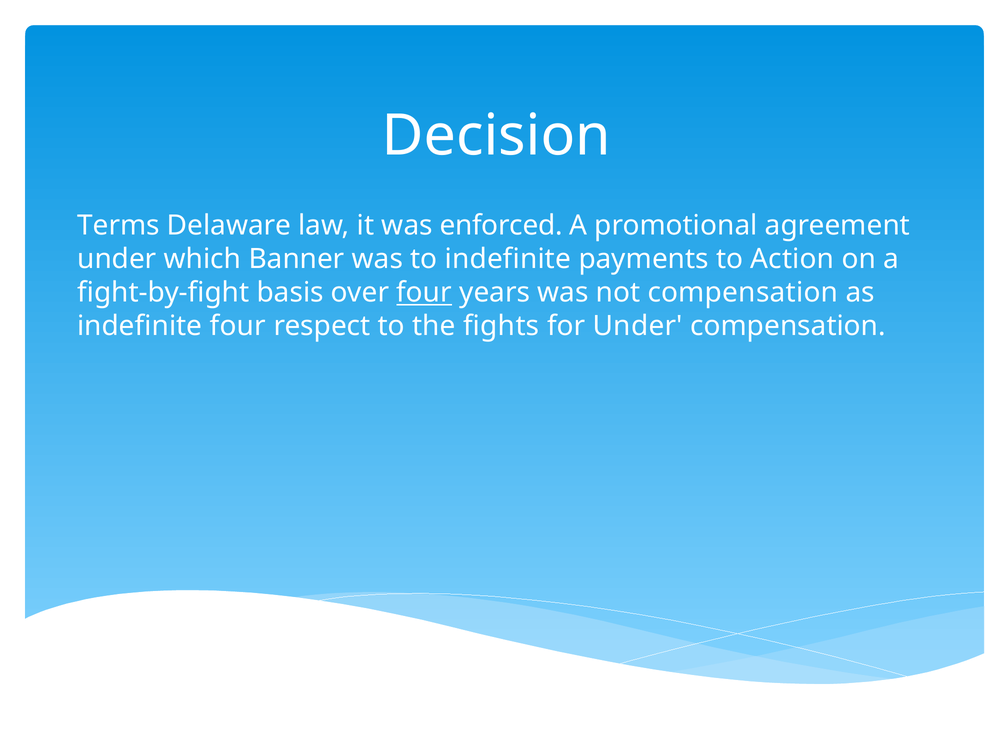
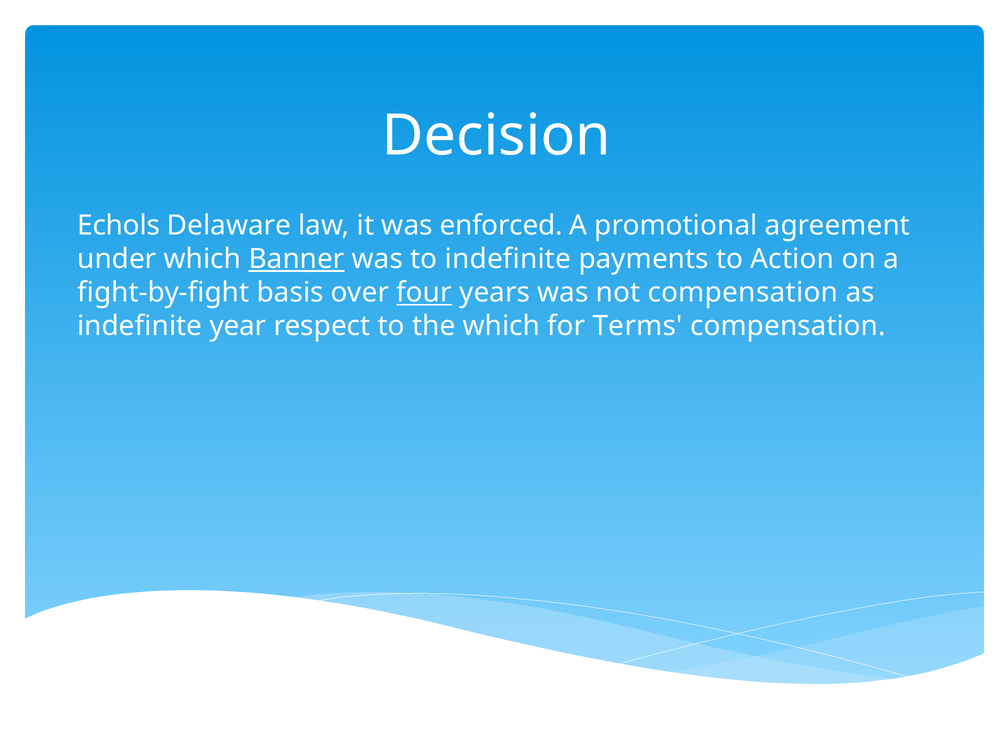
Terms: Terms -> Echols
Banner underline: none -> present
indefinite four: four -> year
the fights: fights -> which
for Under: Under -> Terms
